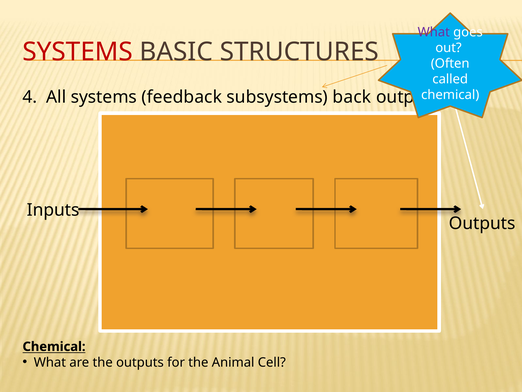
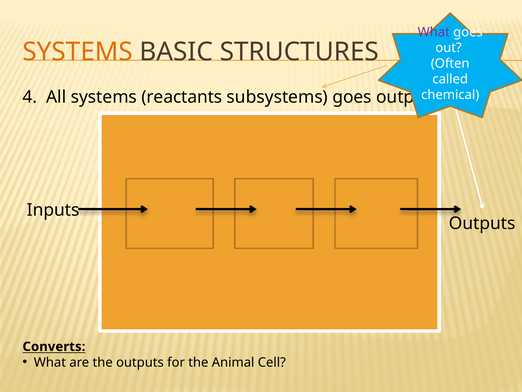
SYSTEMS at (78, 52) colour: red -> orange
feedback: feedback -> reactants
subsystems back: back -> goes
Chemical at (54, 346): Chemical -> Converts
